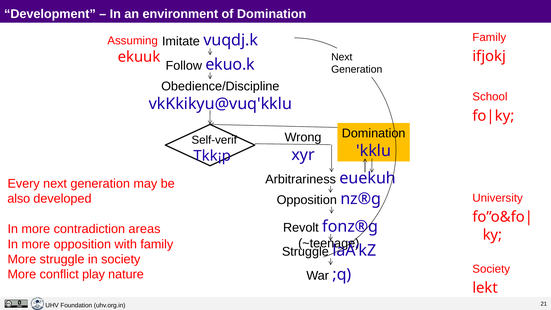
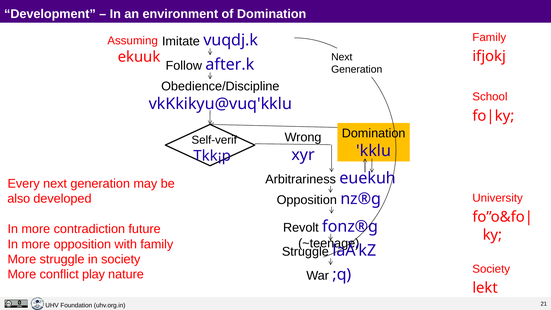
ekuo.k: ekuo.k -> after.k
areas: areas -> future
